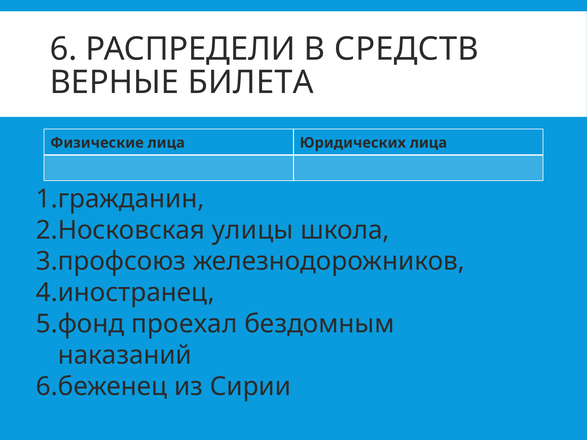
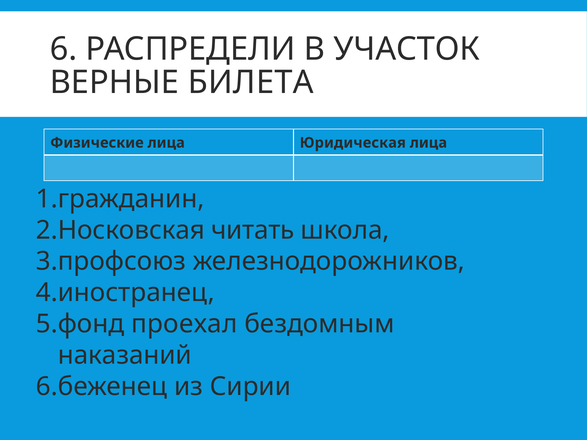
СРЕДСТВ: СРЕДСТВ -> УЧАСТОК
Юридических: Юридических -> Юридическая
улицы: улицы -> читать
